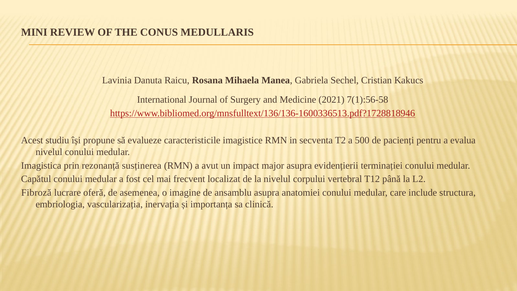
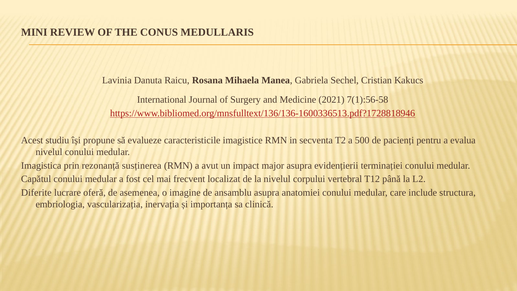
Fibroză: Fibroză -> Diferite
